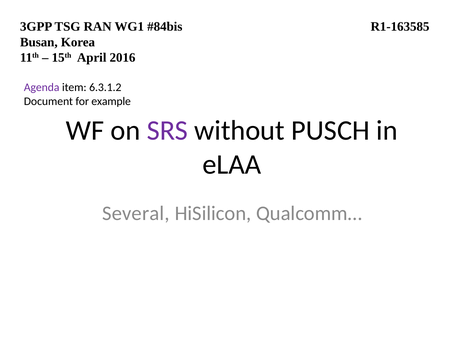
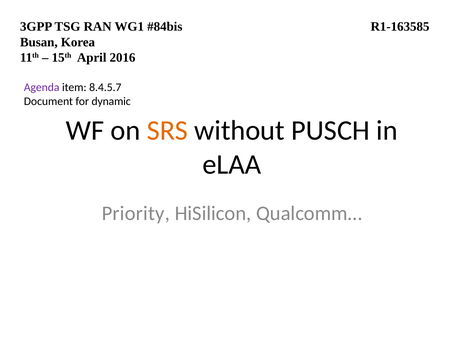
6.3.1.2: 6.3.1.2 -> 8.4.5.7
example: example -> dynamic
SRS colour: purple -> orange
Several: Several -> Priority
